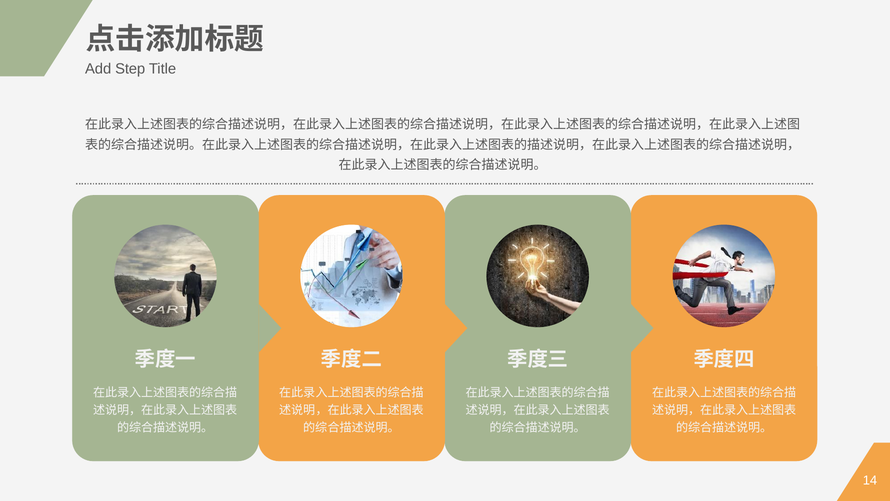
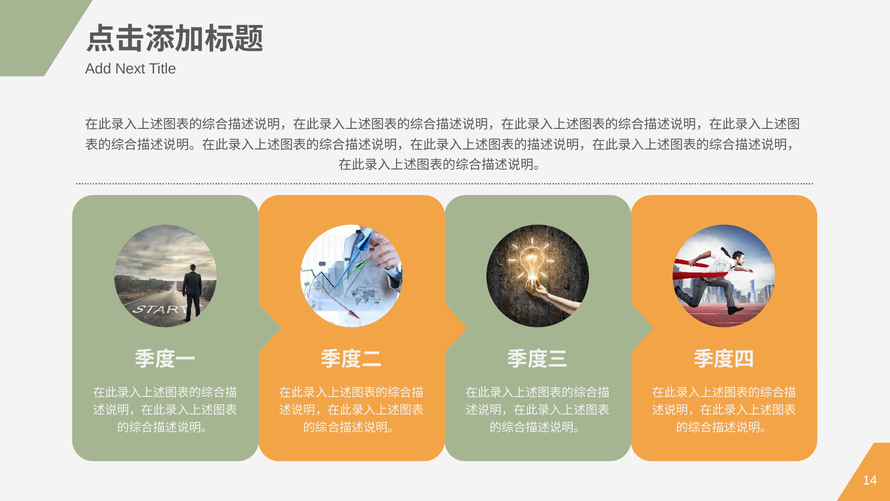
Step: Step -> Next
